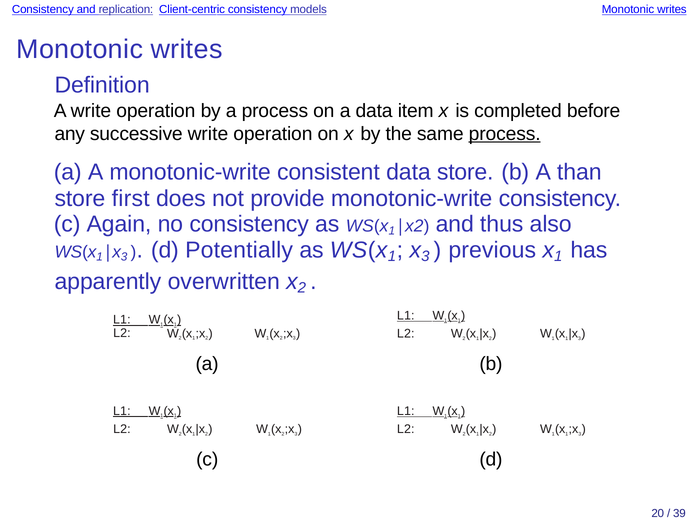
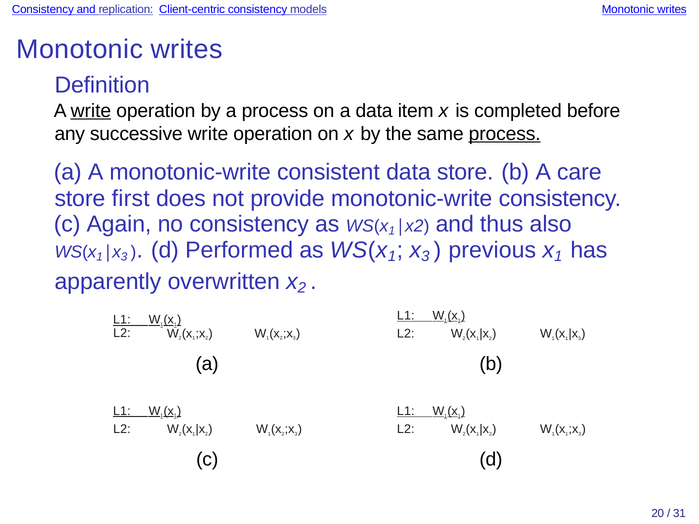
write at (91, 111) underline: none -> present
than: than -> care
Potentially: Potentially -> Performed
39: 39 -> 31
